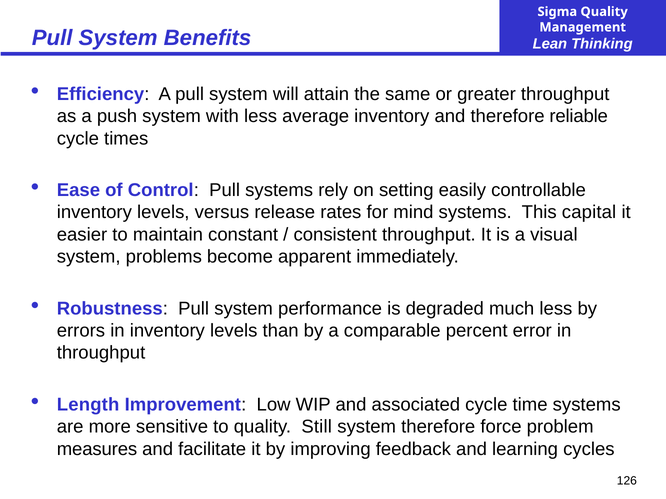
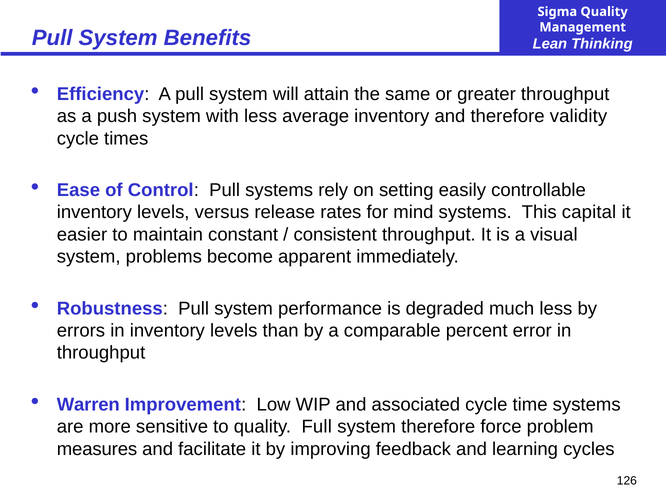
reliable: reliable -> validity
Length: Length -> Warren
Still: Still -> Full
